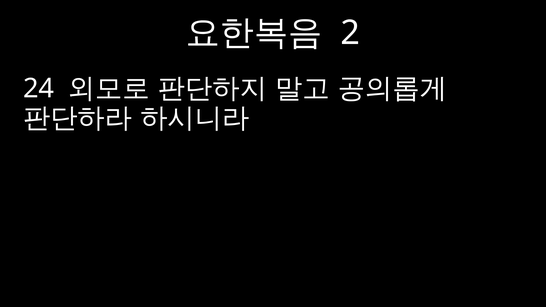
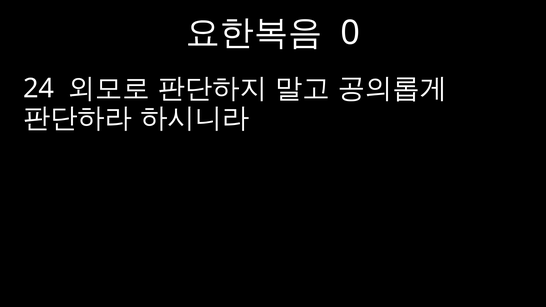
2: 2 -> 0
